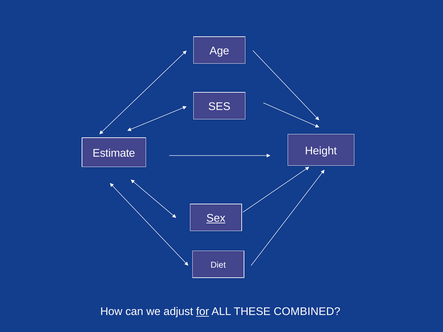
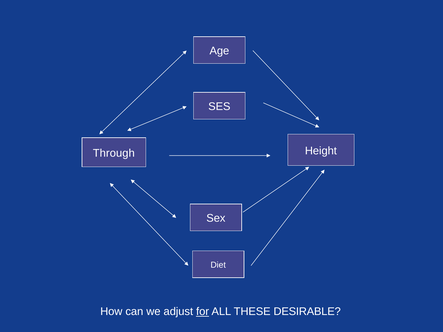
Estimate: Estimate -> Through
Sex underline: present -> none
COMBINED: COMBINED -> DESIRABLE
